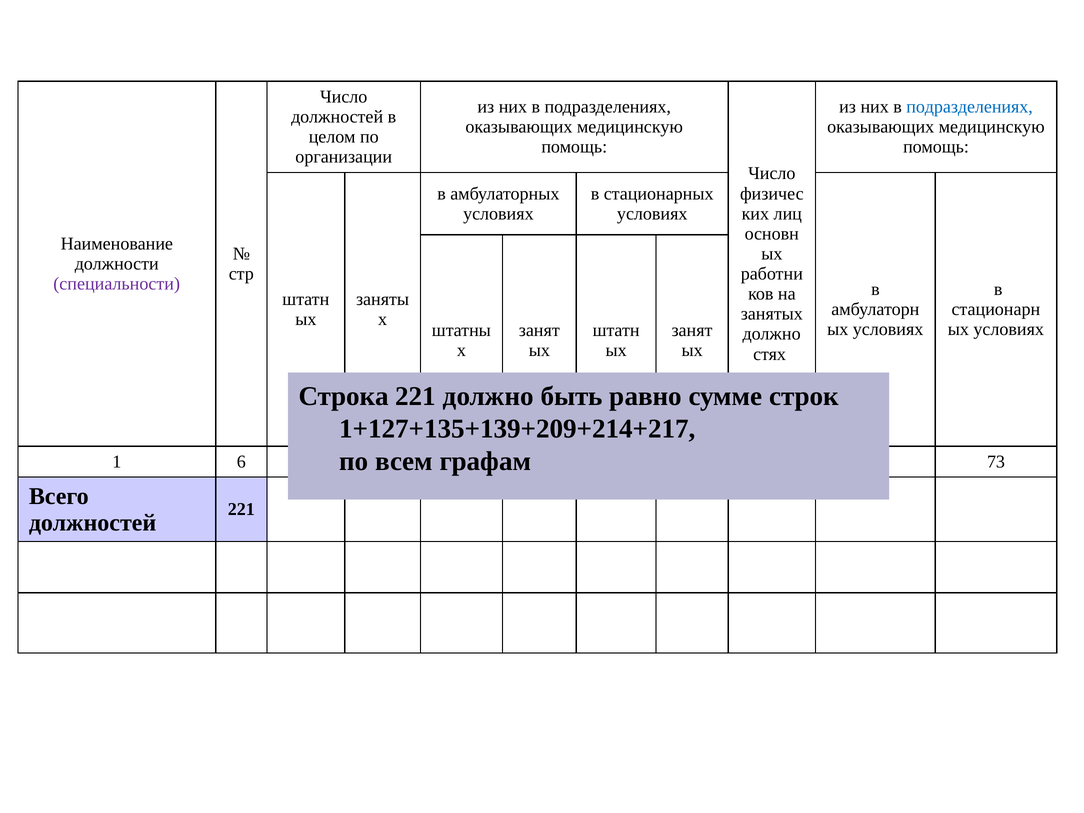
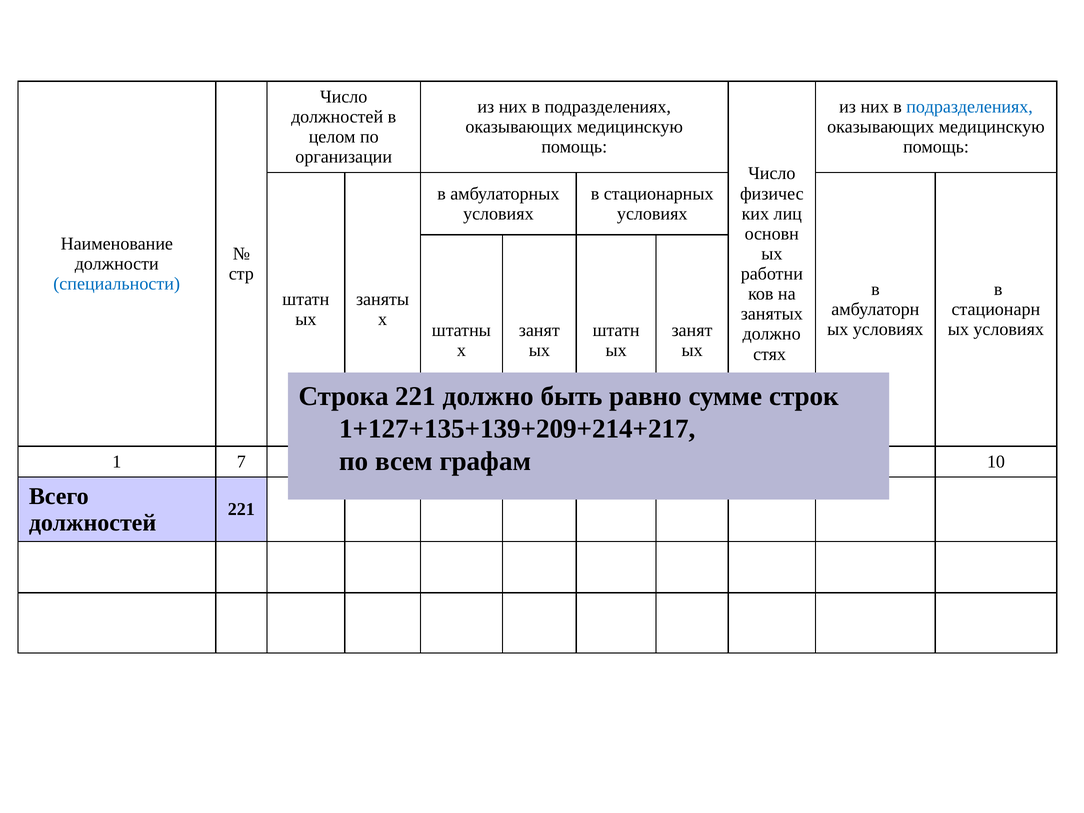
специальности colour: purple -> blue
1 6: 6 -> 7
73 at (996, 462): 73 -> 10
